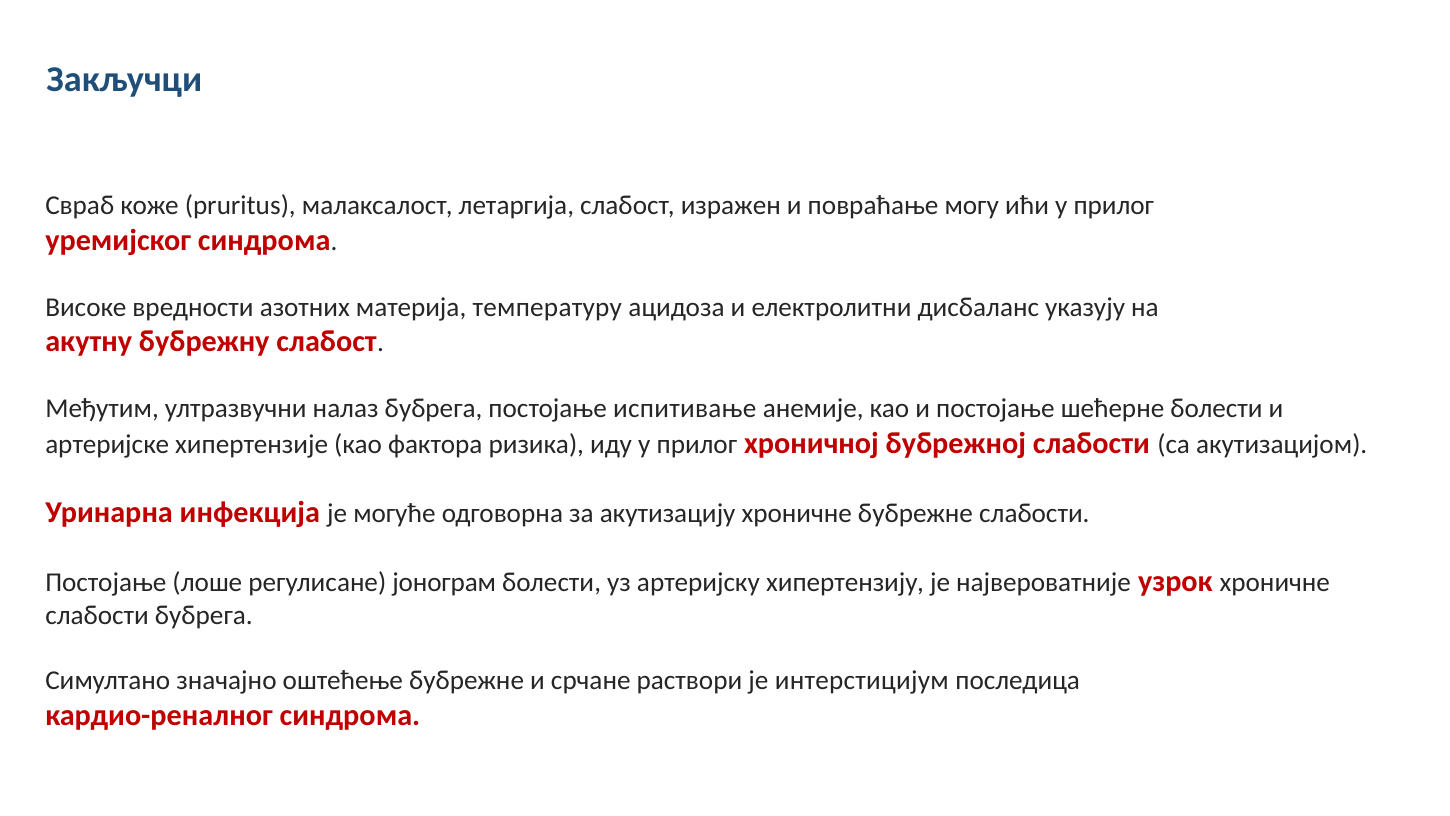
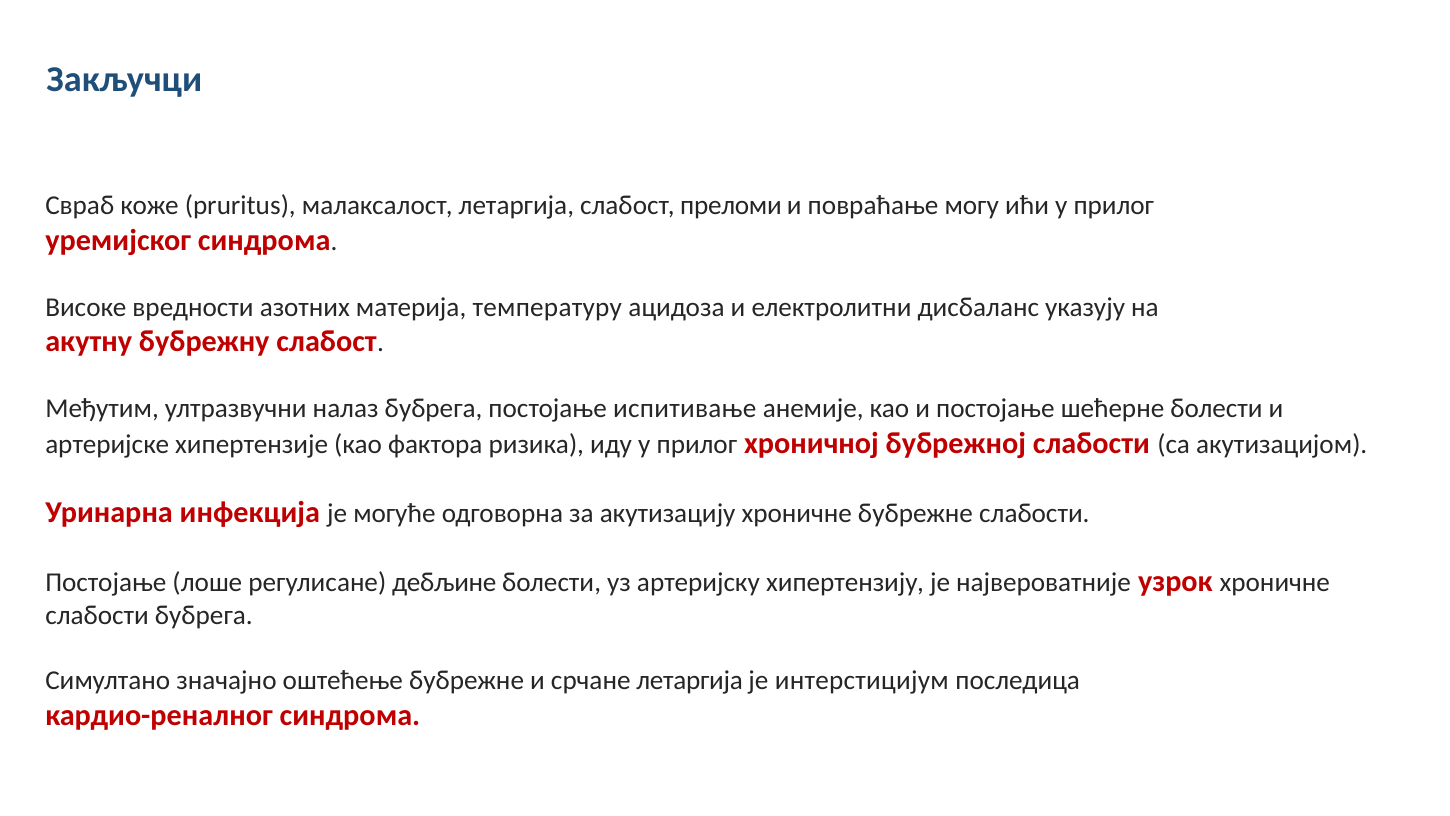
изражен: изражен -> преломи
јонограм: јонограм -> дебљине
срчане раствори: раствори -> летаргија
